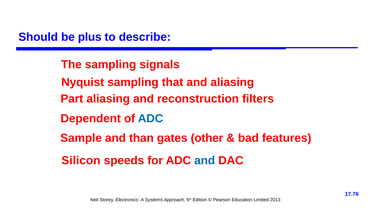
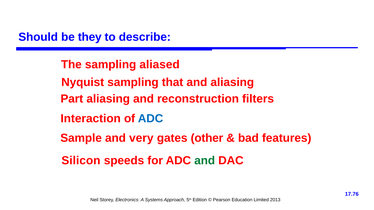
plus: plus -> they
signals: signals -> aliased
Dependent: Dependent -> Interaction
than: than -> very
and at (205, 161) colour: blue -> green
